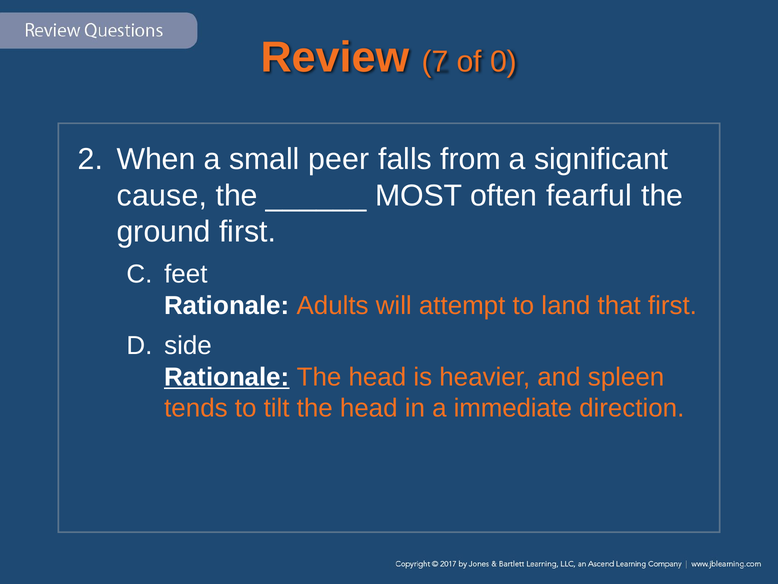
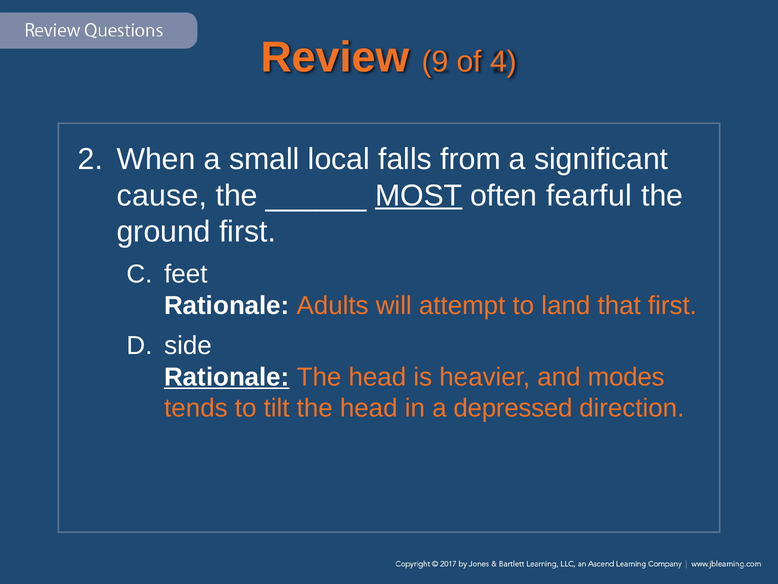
7: 7 -> 9
0: 0 -> 4
peer: peer -> local
MOST underline: none -> present
spleen: spleen -> modes
immediate: immediate -> depressed
